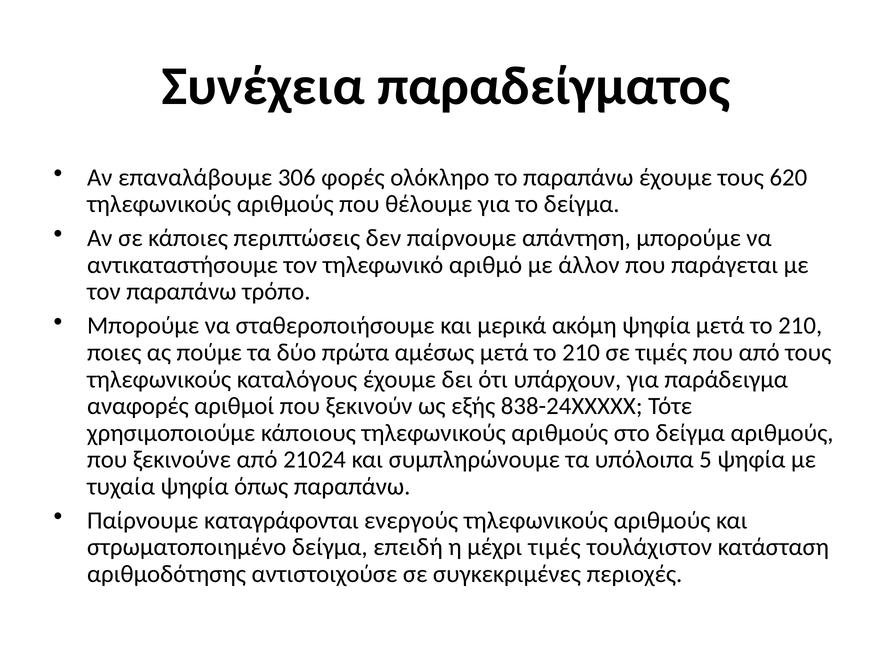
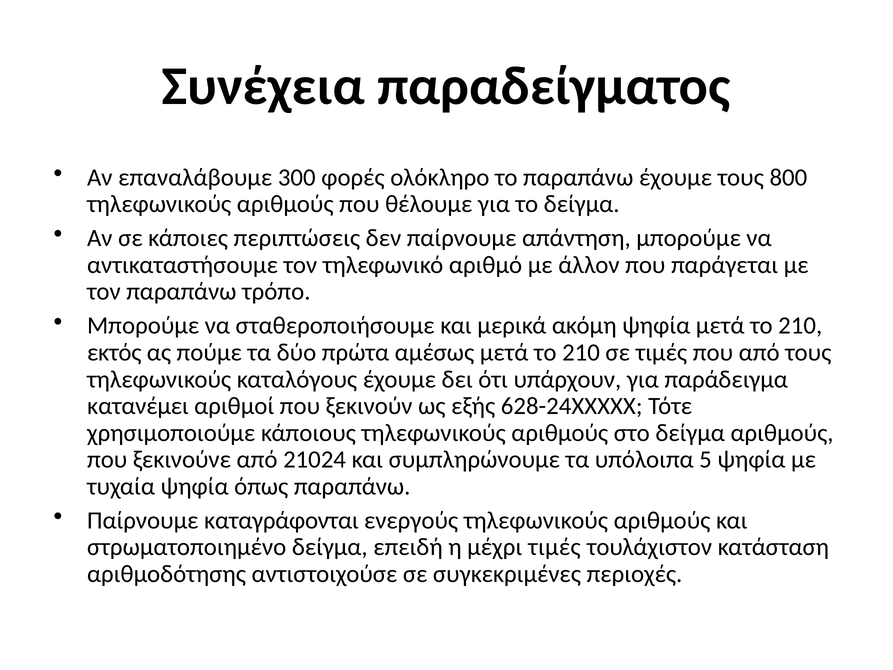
306: 306 -> 300
620: 620 -> 800
ποιες: ποιες -> εκτός
αναφορές: αναφορές -> κατανέμει
838-24ΧΧΧΧΧ: 838-24ΧΧΧΧΧ -> 628-24ΧΧΧΧΧ
